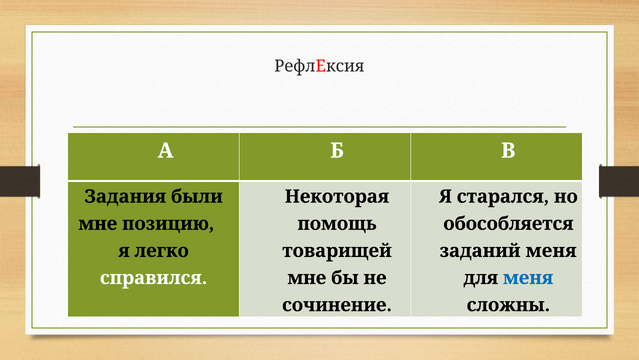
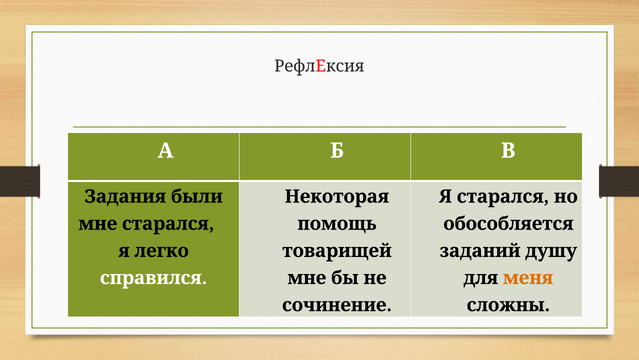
мне позицию: позицию -> старался
заданий меня: меня -> душу
меня at (528, 277) colour: blue -> orange
